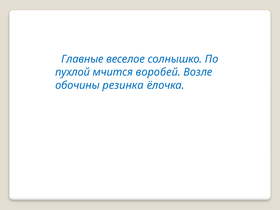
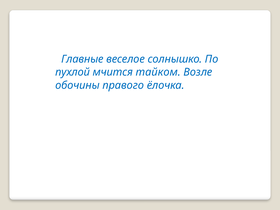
воробей: воробей -> тайком
резинка: резинка -> правого
